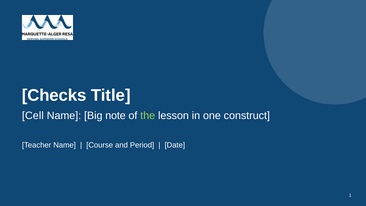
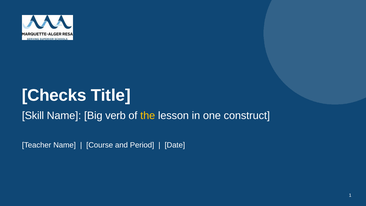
Cell: Cell -> Skill
note: note -> verb
the colour: light green -> yellow
